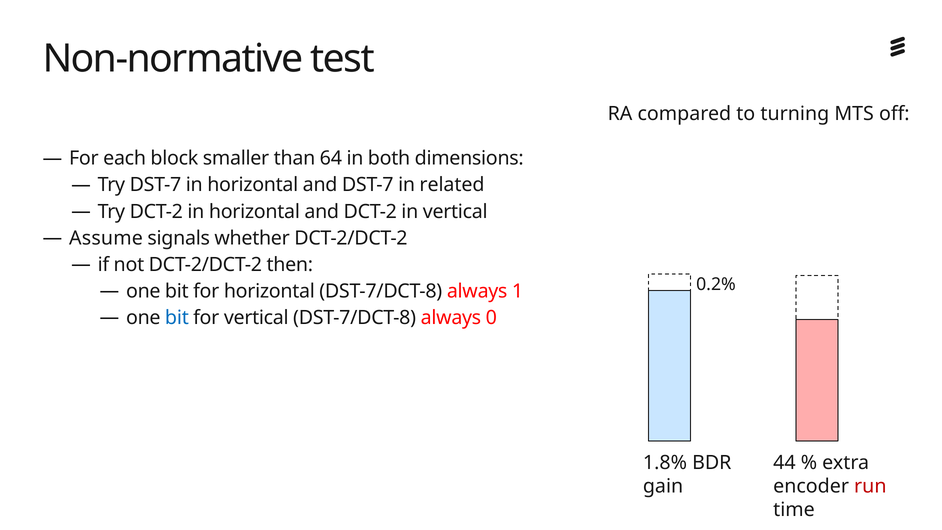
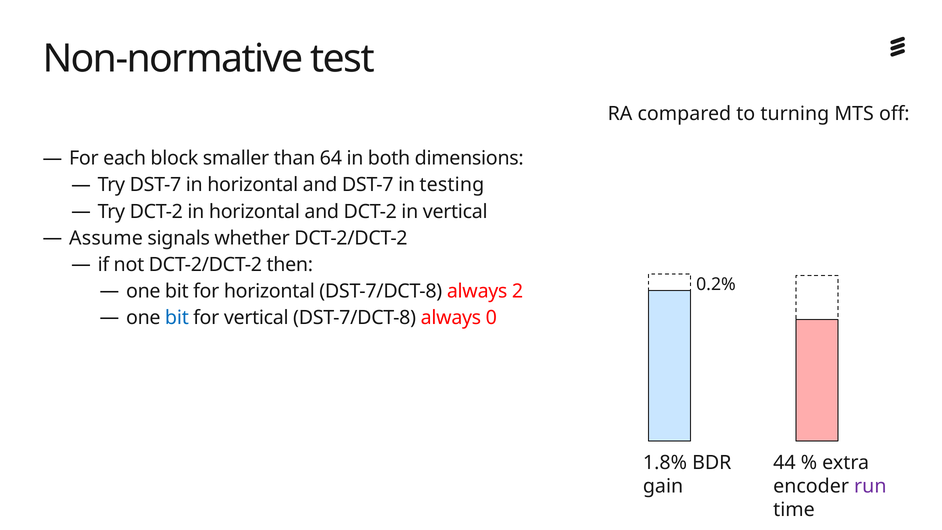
related: related -> testing
1: 1 -> 2
run colour: red -> purple
